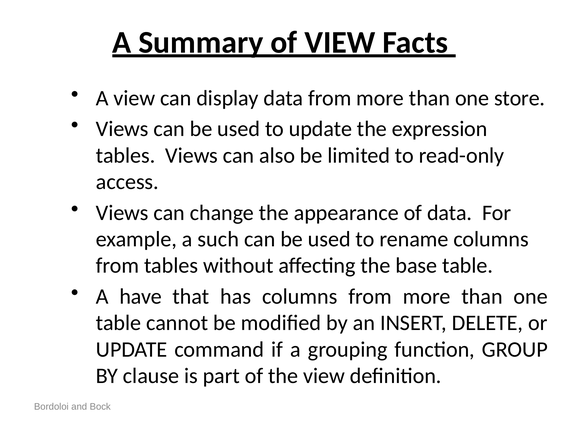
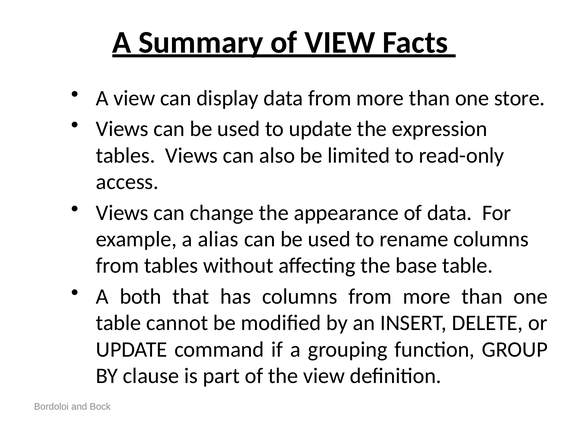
such: such -> alias
have: have -> both
